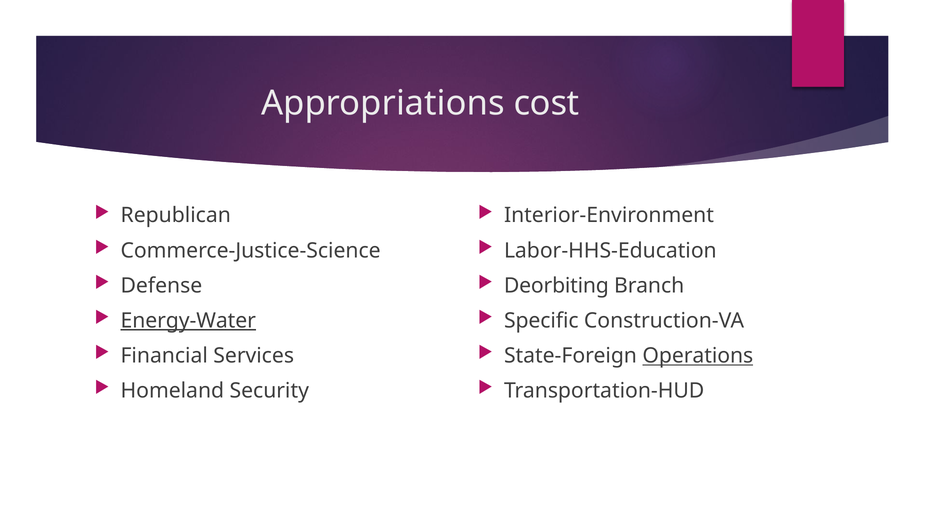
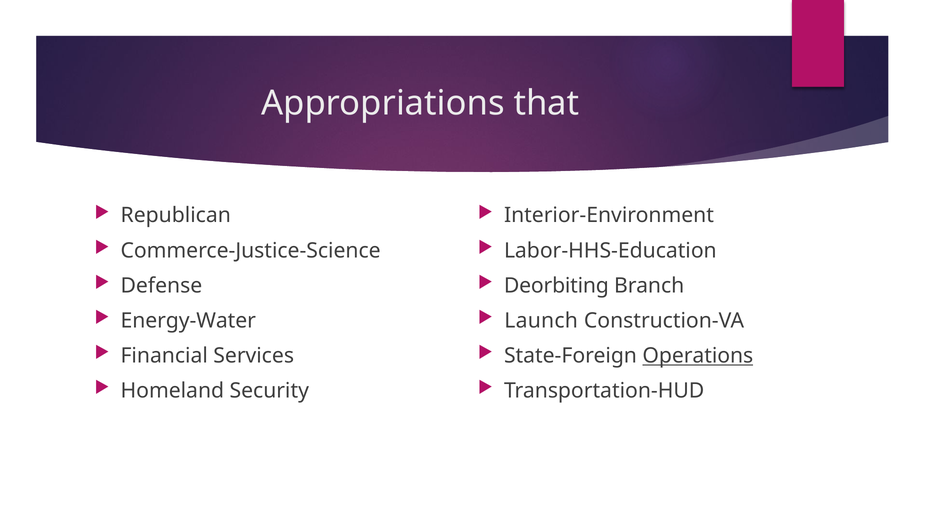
cost: cost -> that
Energy-Water underline: present -> none
Specific: Specific -> Launch
